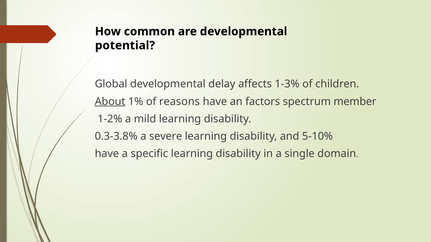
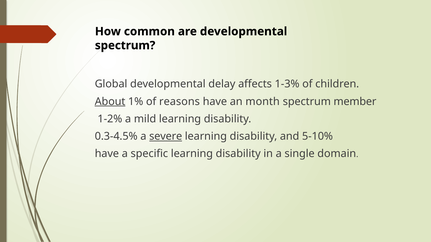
potential at (125, 46): potential -> spectrum
factors: factors -> month
0.3-3.8%: 0.3-3.8% -> 0.3-4.5%
severe underline: none -> present
